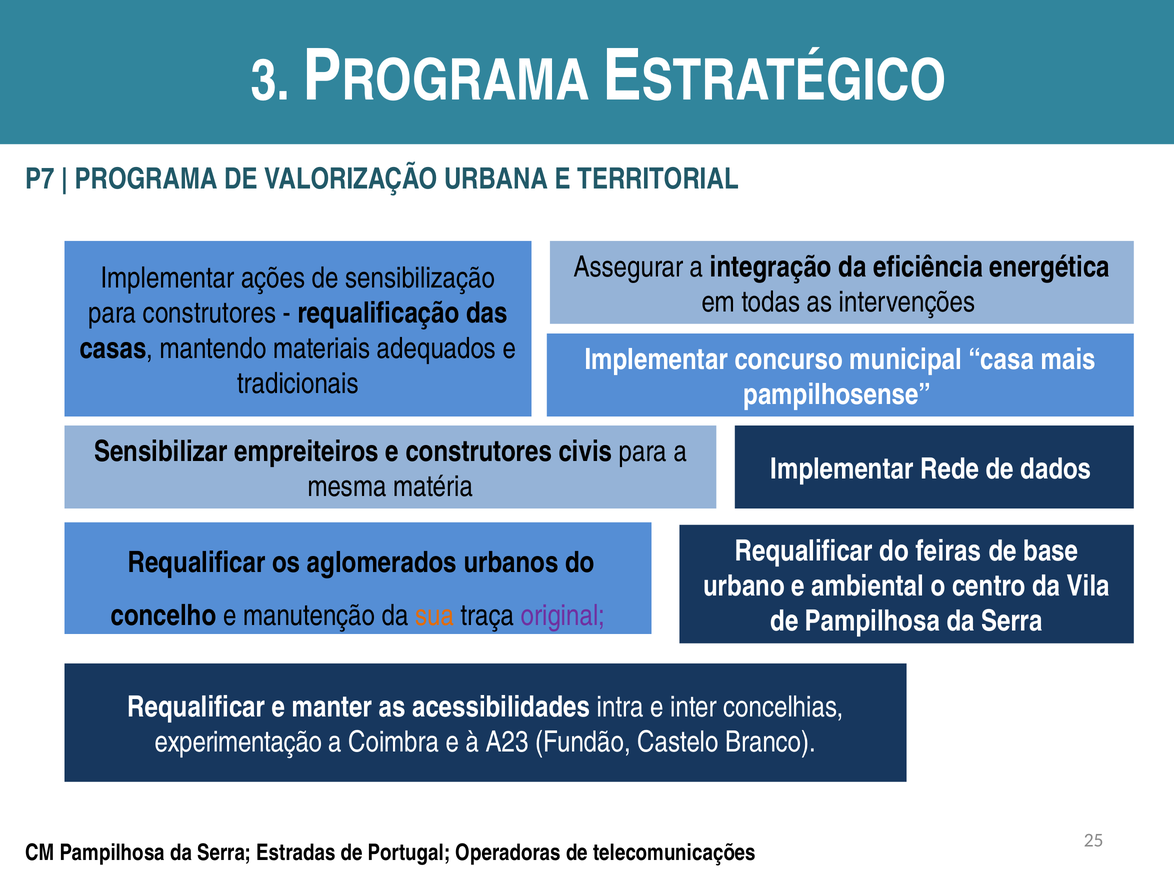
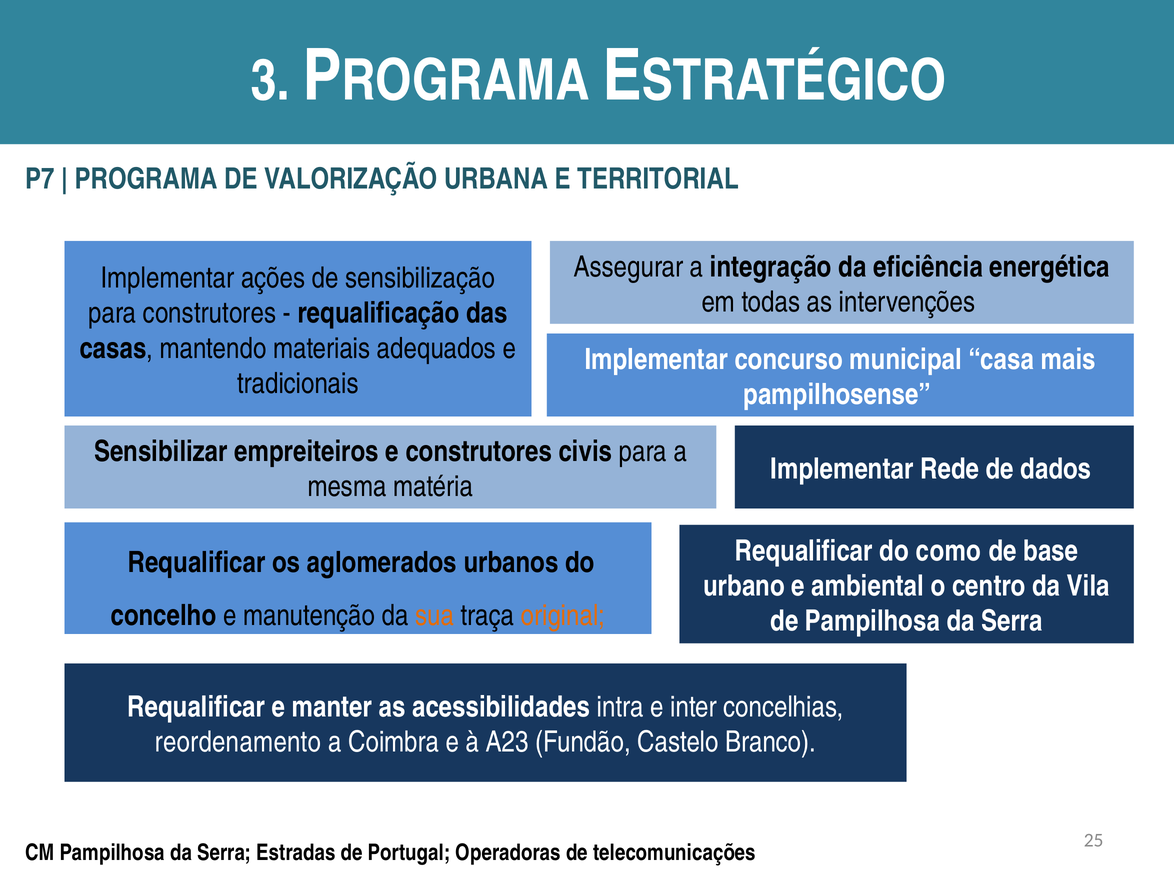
feiras: feiras -> como
original colour: purple -> orange
experimentação: experimentação -> reordenamento
